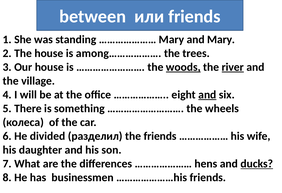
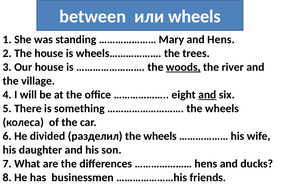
или friends: friends -> wheels
and Mary: Mary -> Hens
among………………: among……………… -> wheels………………
river underline: present -> none
разделил the friends: friends -> wheels
ducks underline: present -> none
